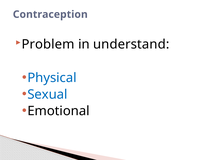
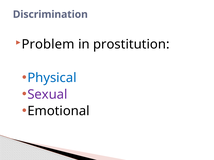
Contraception: Contraception -> Discrimination
understand: understand -> prostitution
Sexual colour: blue -> purple
